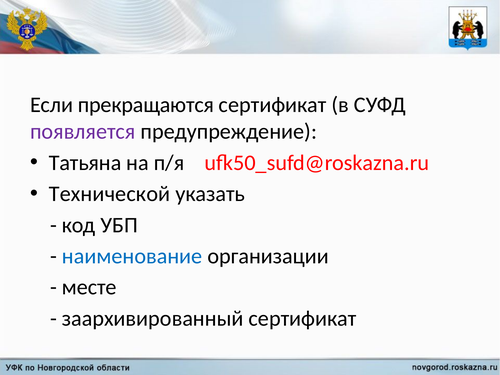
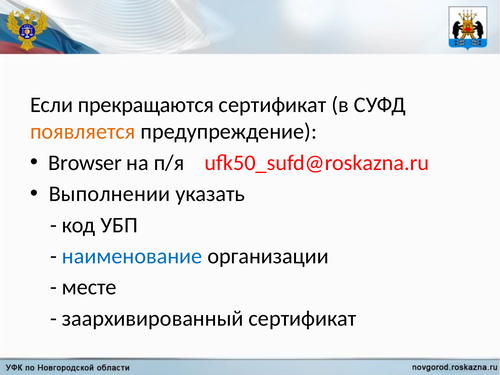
появляется colour: purple -> orange
Татьяна: Татьяна -> Browser
Технической: Технической -> Выполнении
